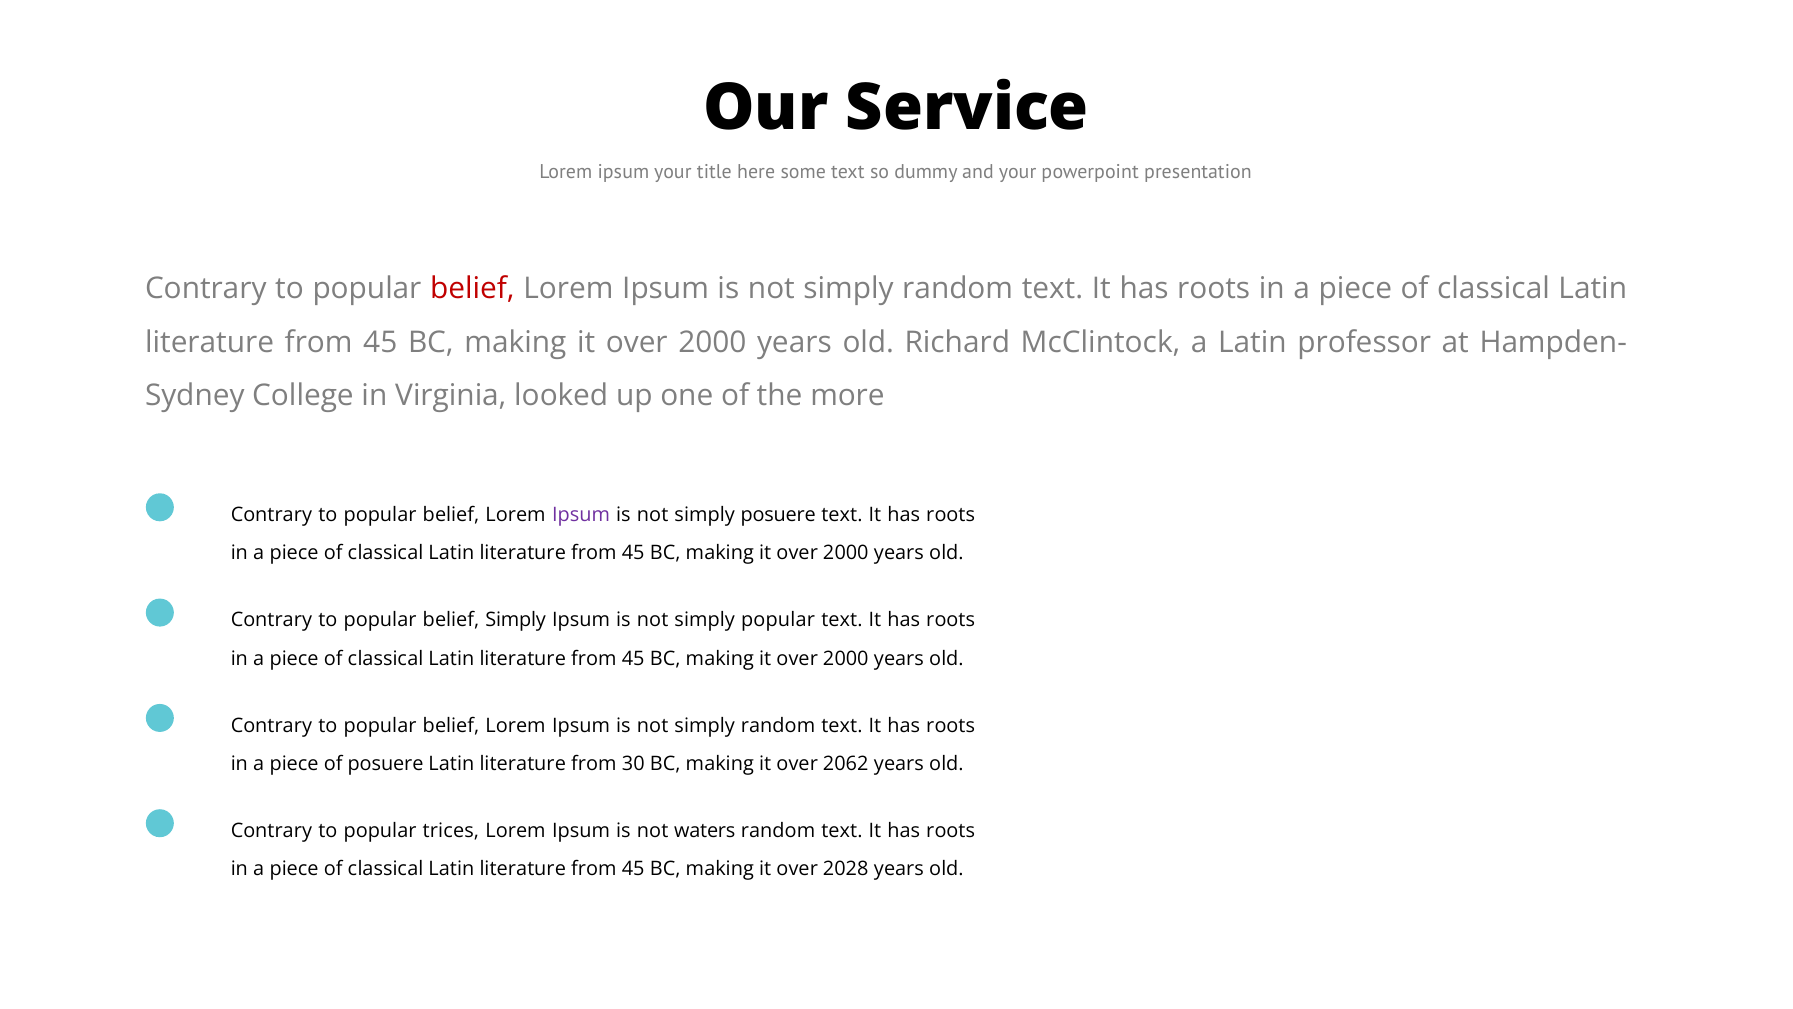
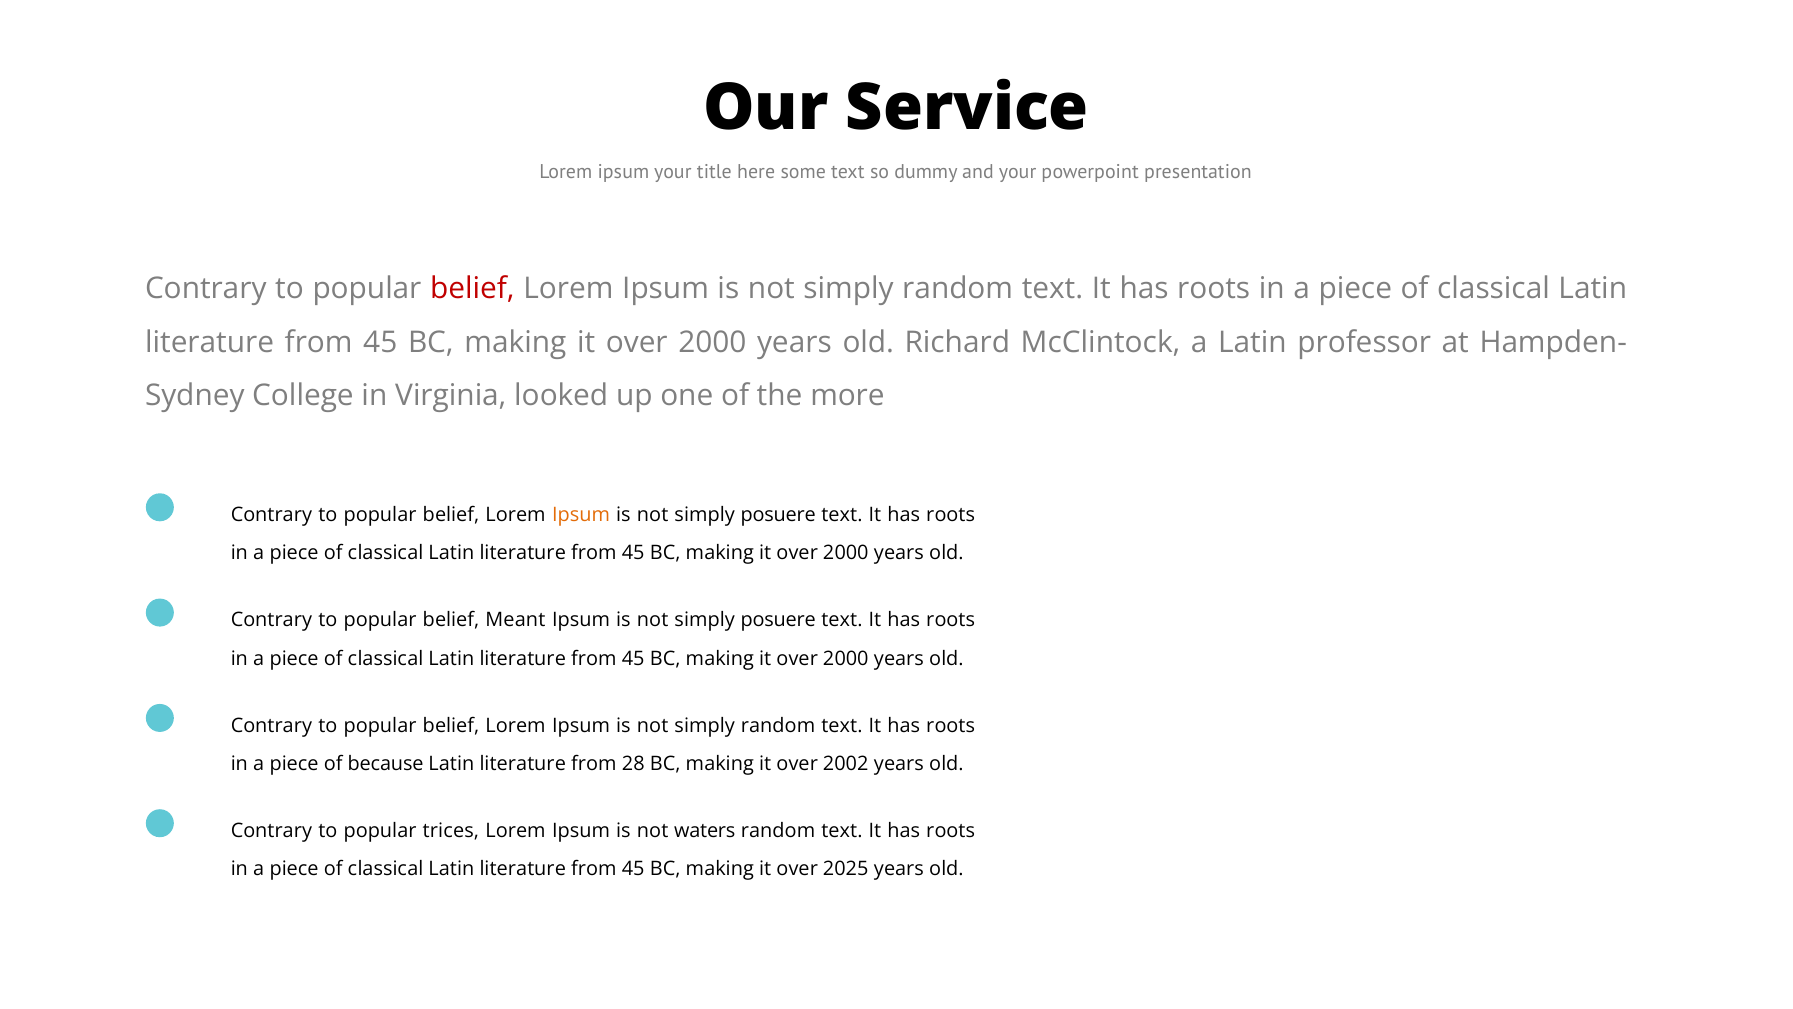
Ipsum at (581, 515) colour: purple -> orange
belief Simply: Simply -> Meant
popular at (778, 620): popular -> posuere
of posuere: posuere -> because
30: 30 -> 28
2062: 2062 -> 2002
2028: 2028 -> 2025
